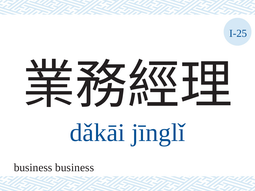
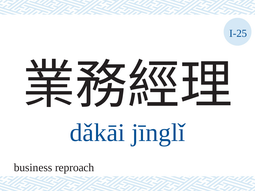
business business: business -> reproach
